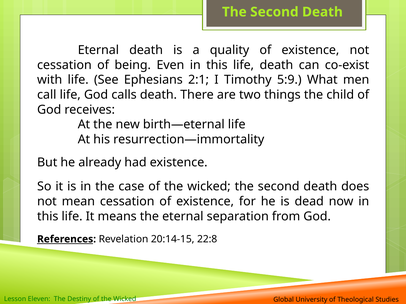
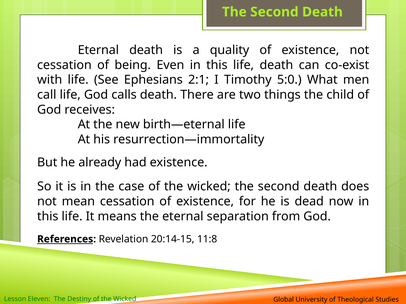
5:9: 5:9 -> 5:0
22:8: 22:8 -> 11:8
